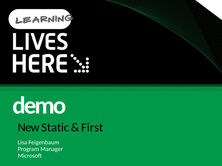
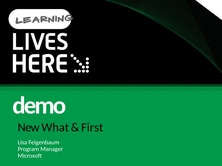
Static: Static -> What
